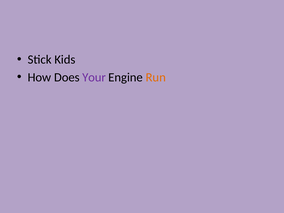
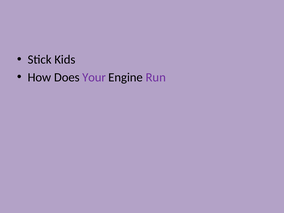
Run colour: orange -> purple
